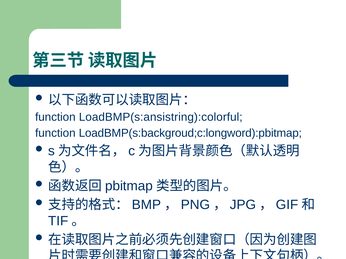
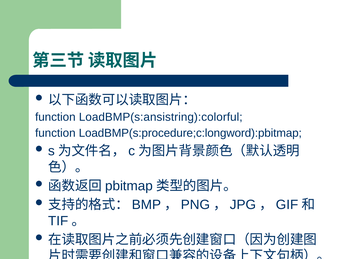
LoadBMP(s:backgroud;c:longword):pbitmap: LoadBMP(s:backgroud;c:longword):pbitmap -> LoadBMP(s:procedure;c:longword):pbitmap
